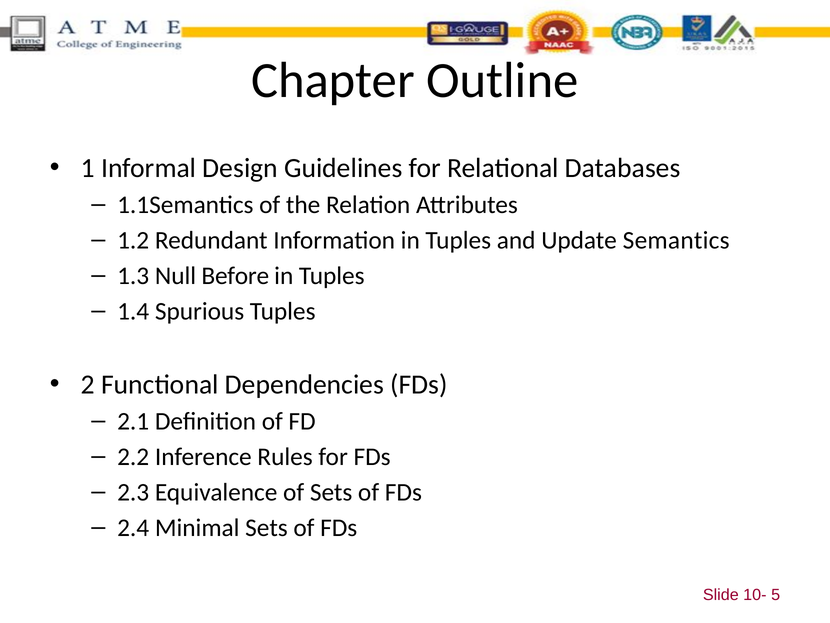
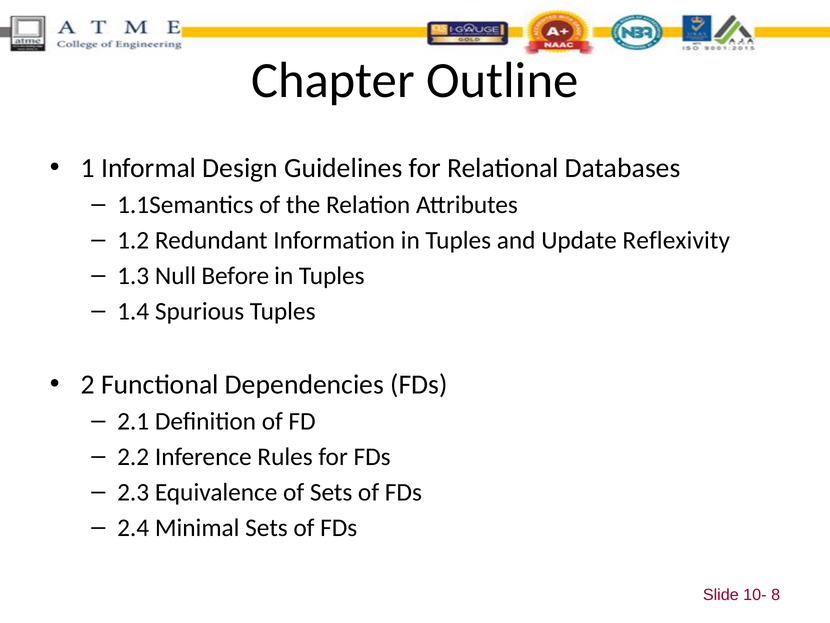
Semantics: Semantics -> Reflexivity
5: 5 -> 8
